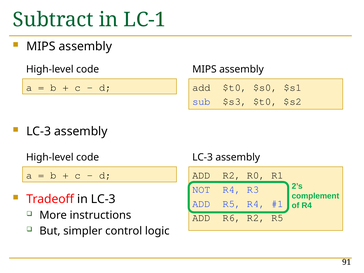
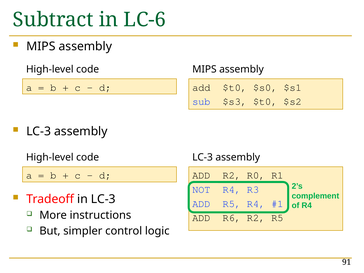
LC-1: LC-1 -> LC-6
